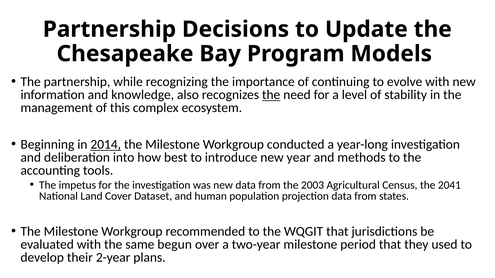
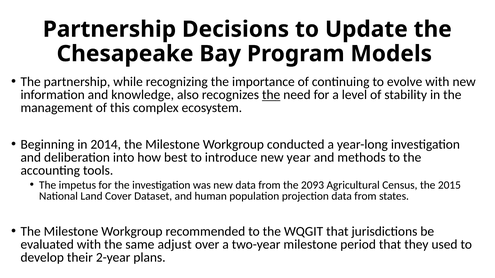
2014 underline: present -> none
2003: 2003 -> 2093
2041: 2041 -> 2015
begun: begun -> adjust
